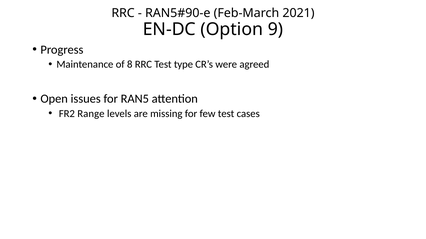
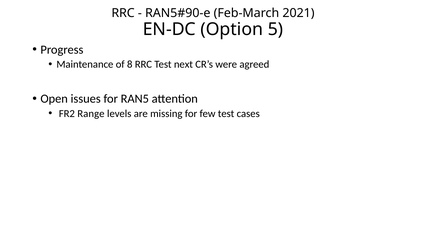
9: 9 -> 5
type: type -> next
